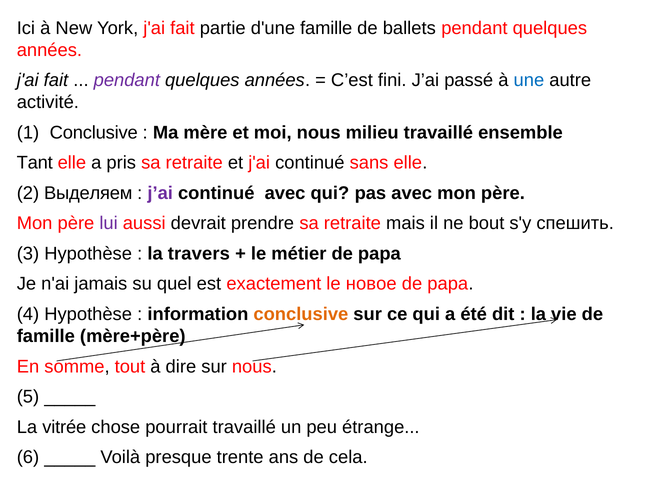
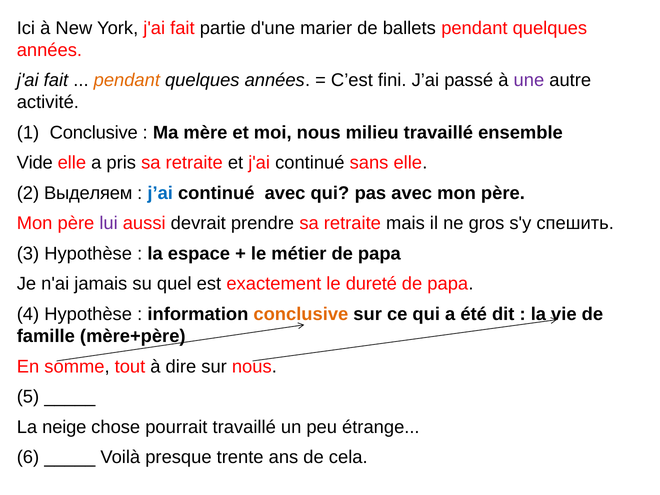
d'une famille: famille -> marier
pendant at (127, 80) colour: purple -> orange
une colour: blue -> purple
Tant: Tant -> Vide
j’ai at (160, 193) colour: purple -> blue
bout: bout -> gros
travers: travers -> espace
новое: новое -> dureté
vitrée: vitrée -> neige
